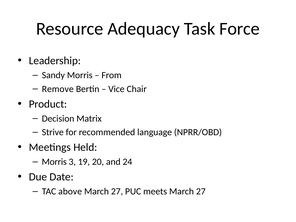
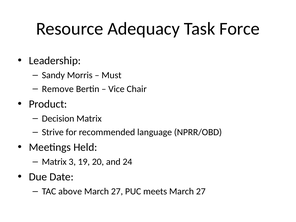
From: From -> Must
Morris at (54, 162): Morris -> Matrix
